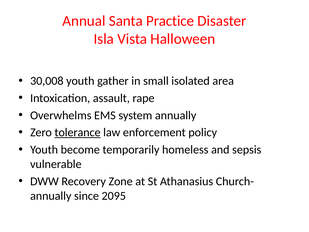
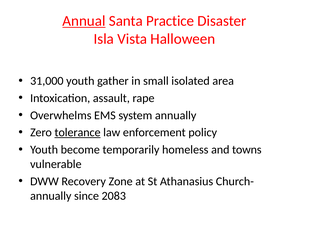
Annual underline: none -> present
30,008: 30,008 -> 31,000
sepsis: sepsis -> towns
2095: 2095 -> 2083
